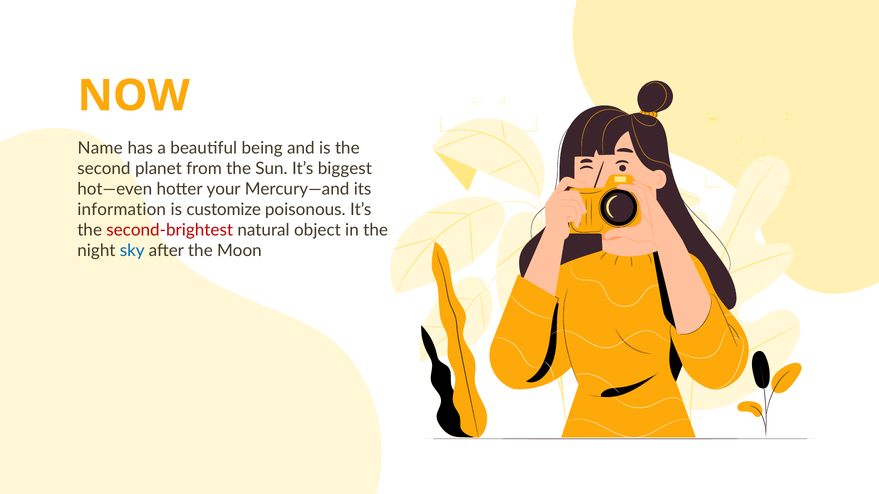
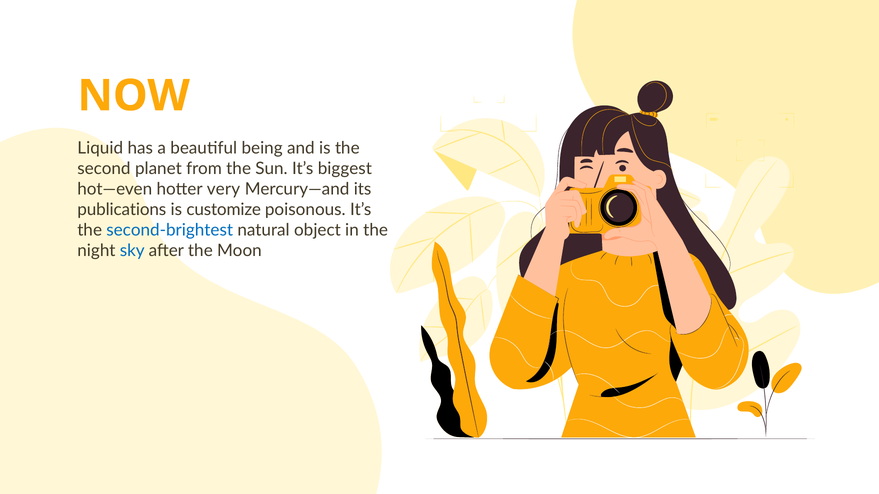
Name: Name -> Liquid
your: your -> very
information: information -> publications
second-brightest colour: red -> blue
